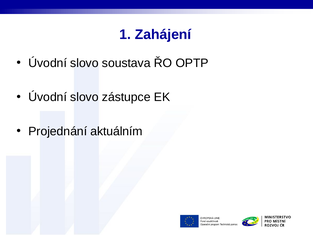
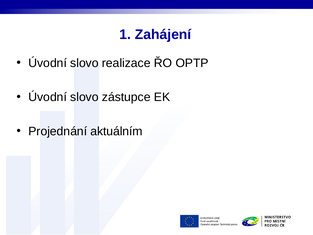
soustava: soustava -> realizace
